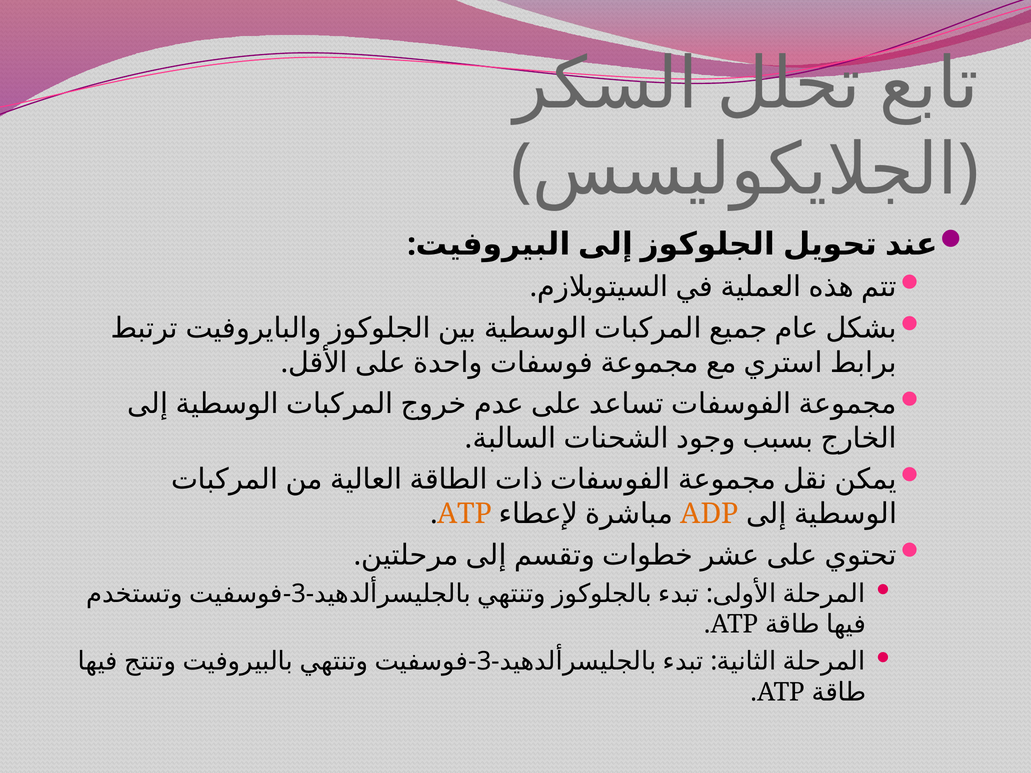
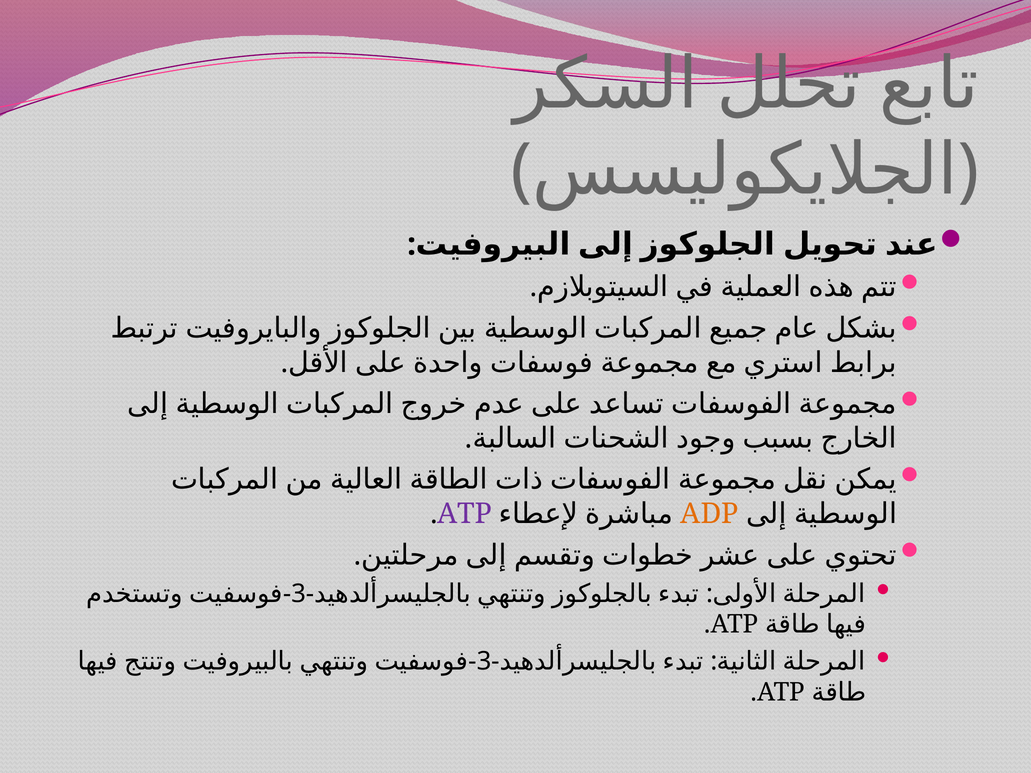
ATP at (465, 514) colour: orange -> purple
